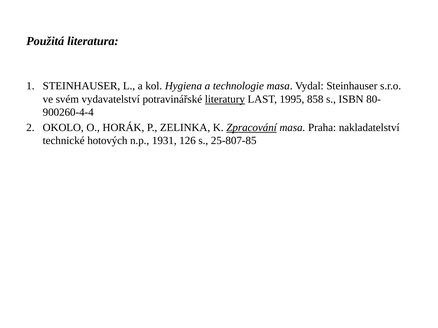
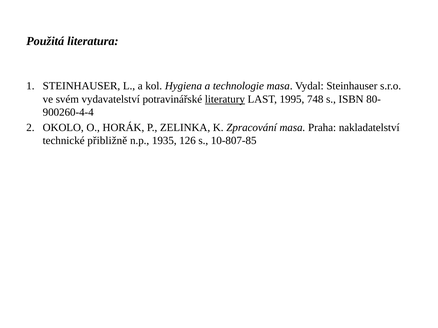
858: 858 -> 748
Zpracování underline: present -> none
hotových: hotových -> přibližně
1931: 1931 -> 1935
25-807-85: 25-807-85 -> 10-807-85
